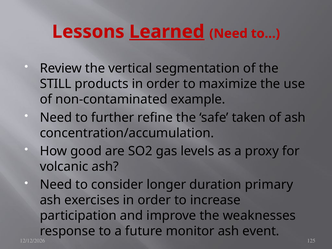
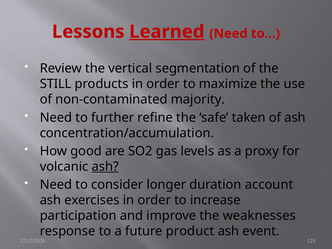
example: example -> majority
ash at (105, 167) underline: none -> present
primary: primary -> account
monitor: monitor -> product
